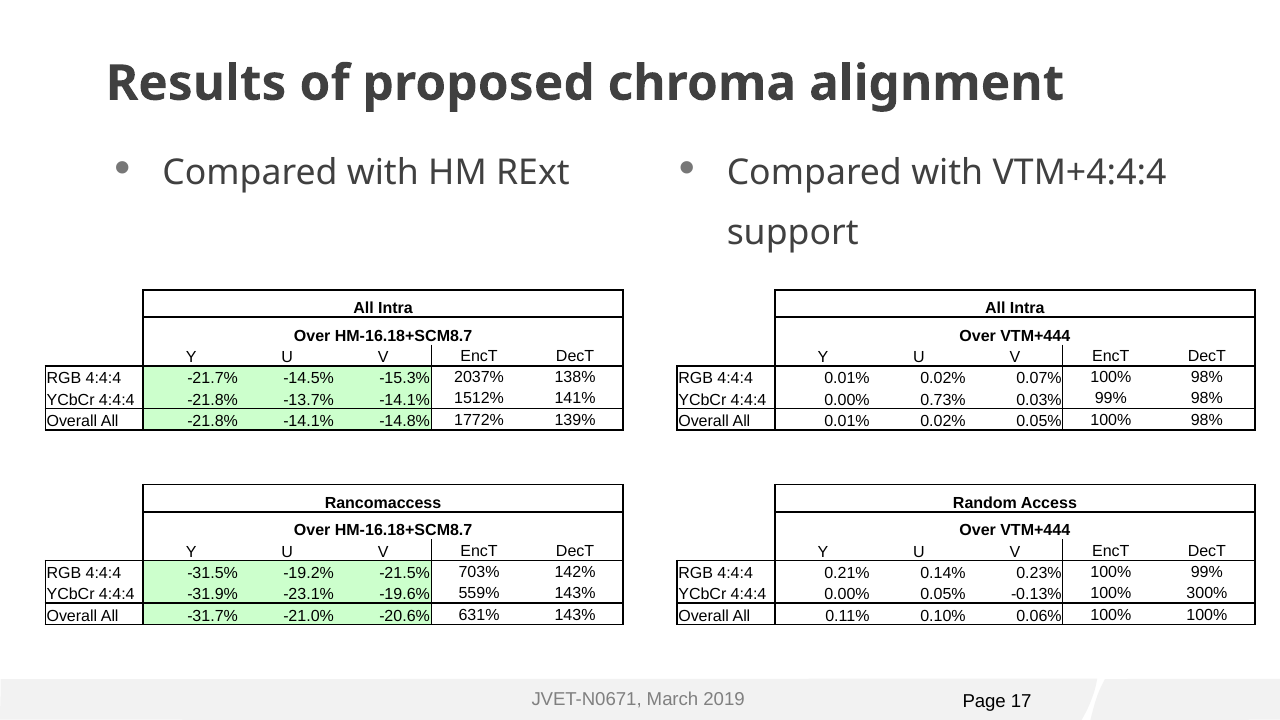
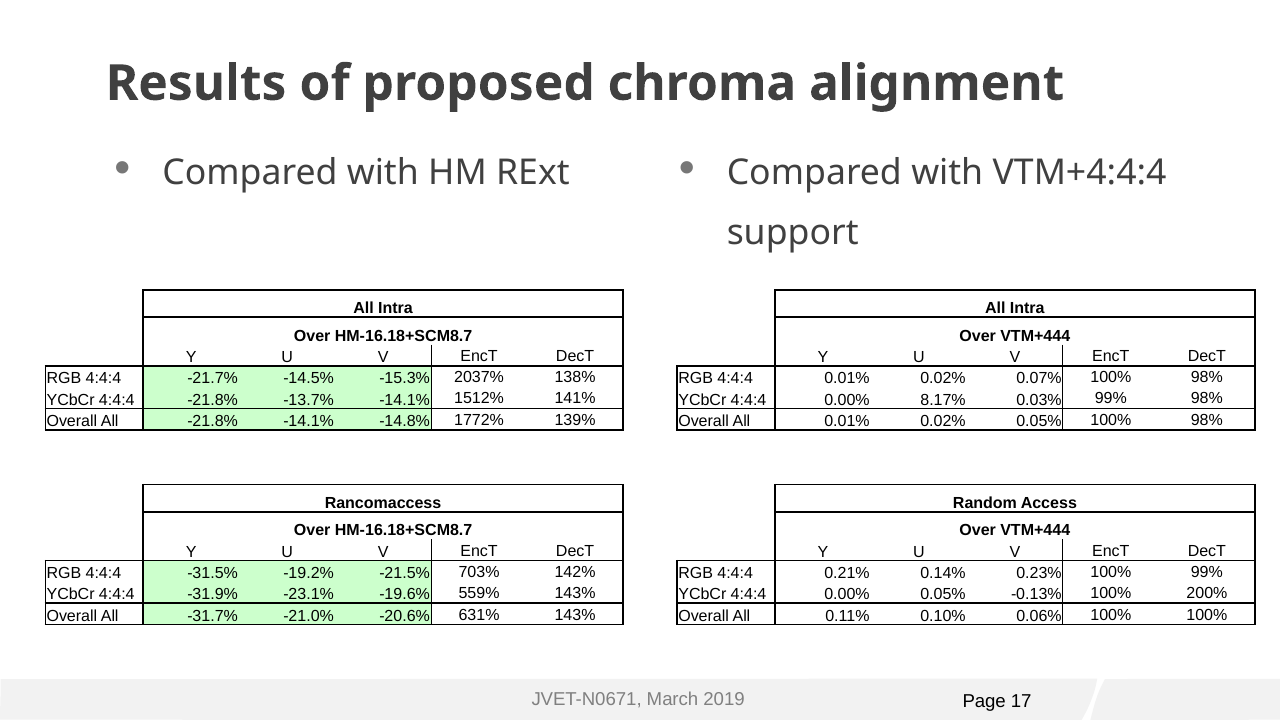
0.73%: 0.73% -> 8.17%
300%: 300% -> 200%
